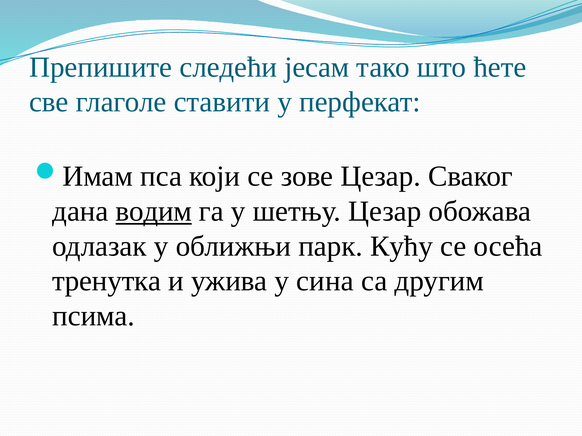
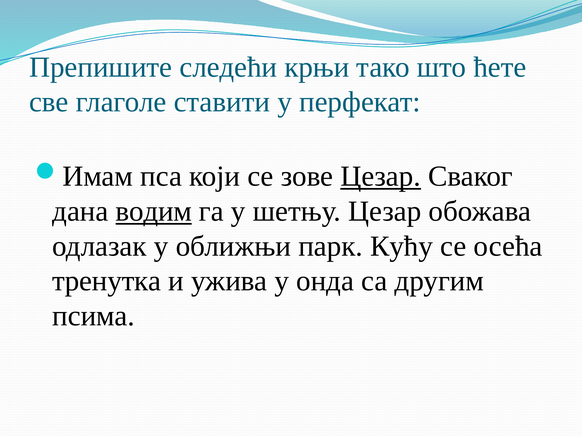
јесам: јесам -> крњи
Цезар at (381, 177) underline: none -> present
сина: сина -> онда
